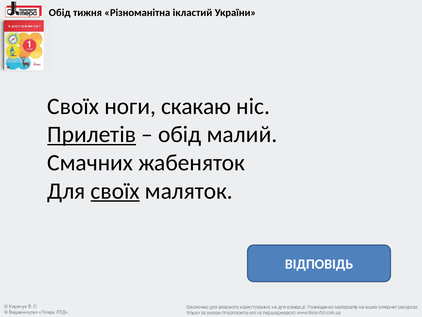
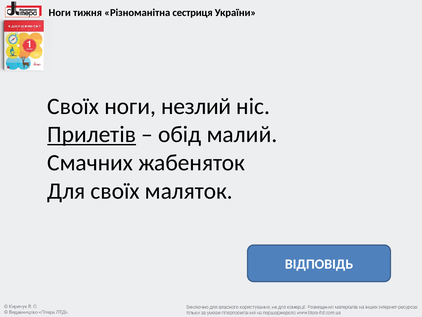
Обід at (60, 13): Обід -> Ноги
ікластий: ікластий -> сестриця
скакаю: скакаю -> незлий
своїх at (115, 191) underline: present -> none
